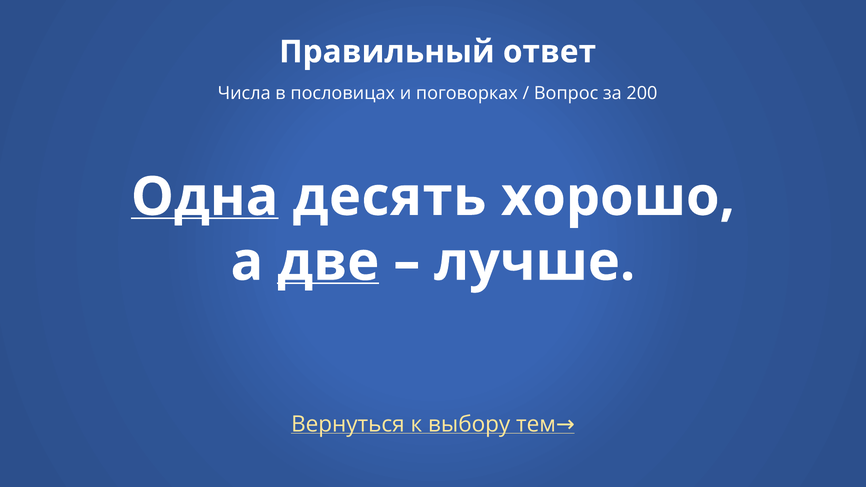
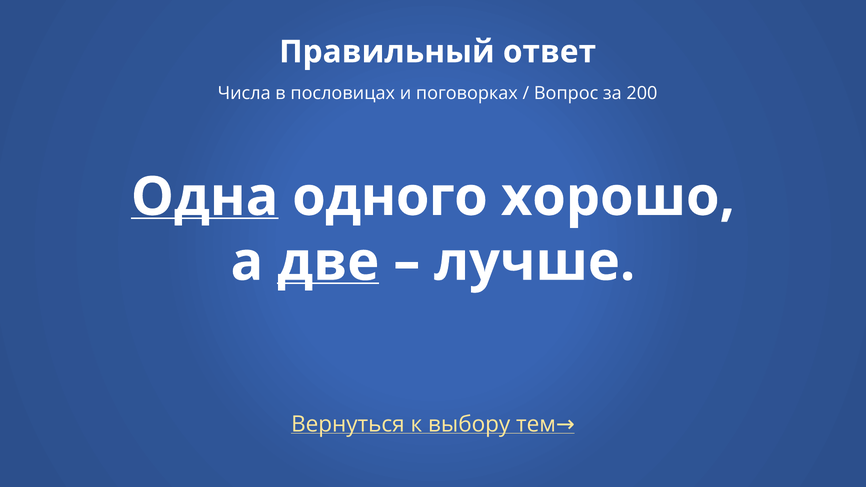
десять: десять -> одного
